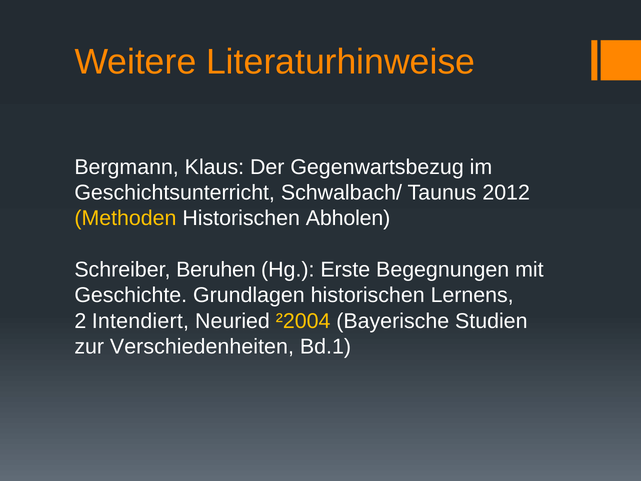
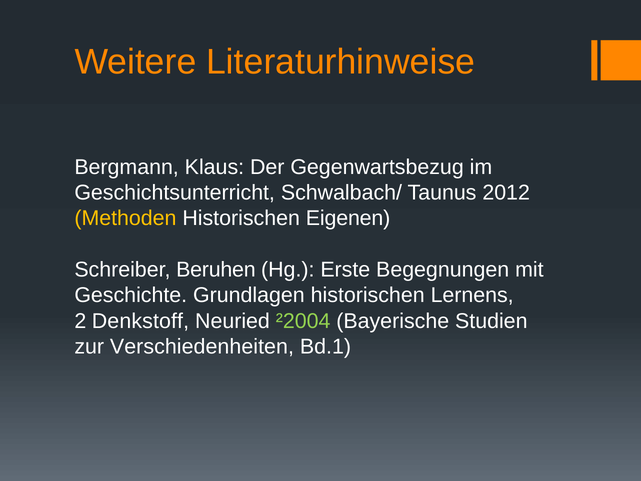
Abholen: Abholen -> Eigenen
Intendiert: Intendiert -> Denkstoff
²2004 colour: yellow -> light green
